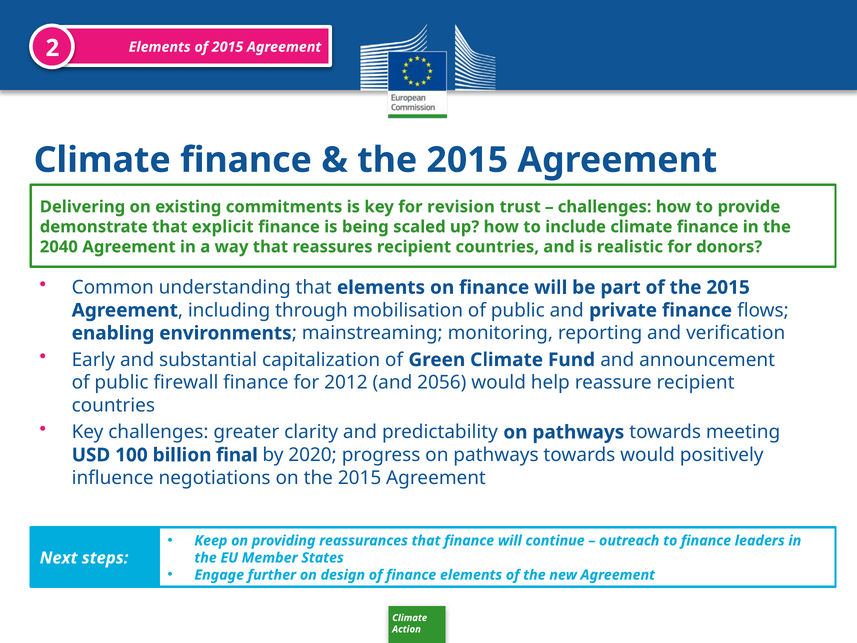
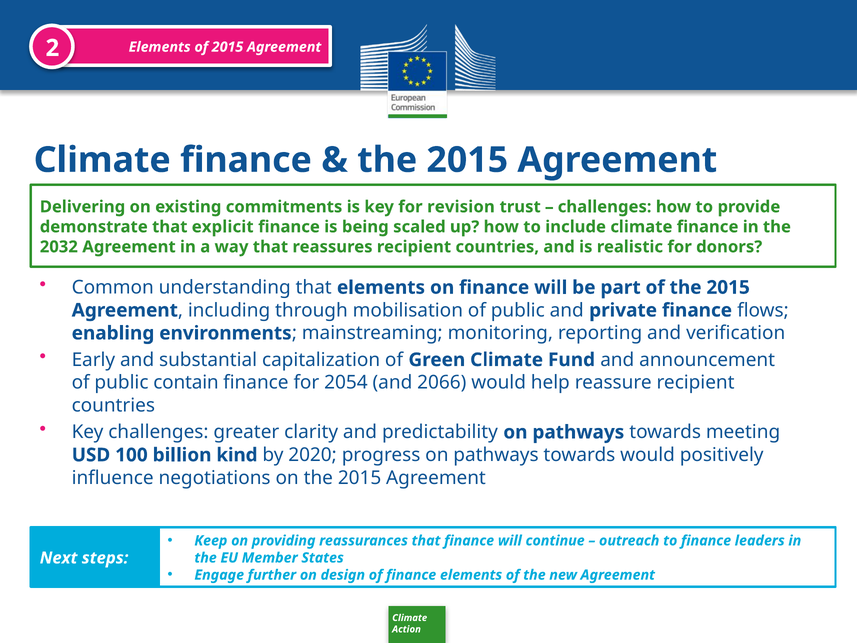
2040: 2040 -> 2032
firewall: firewall -> contain
2012: 2012 -> 2054
2056: 2056 -> 2066
final: final -> kind
